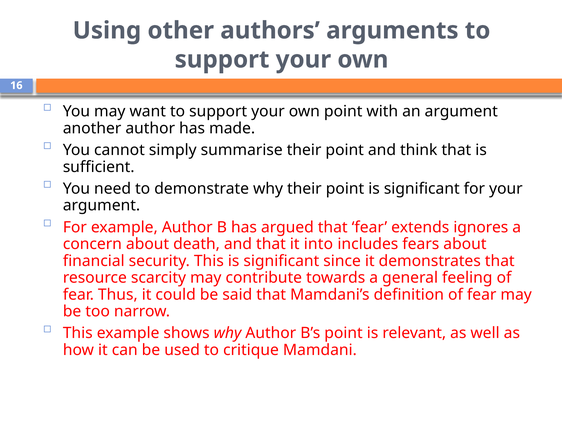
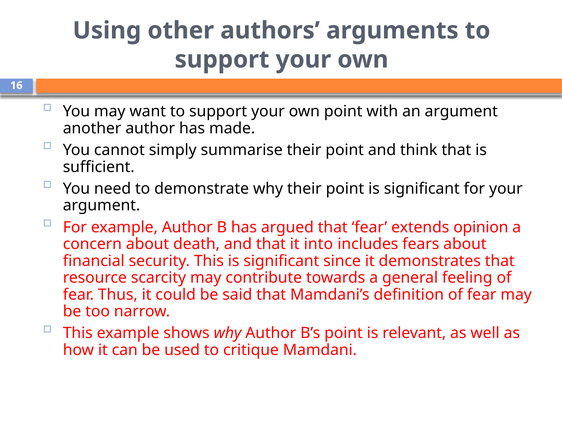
ignores: ignores -> opinion
